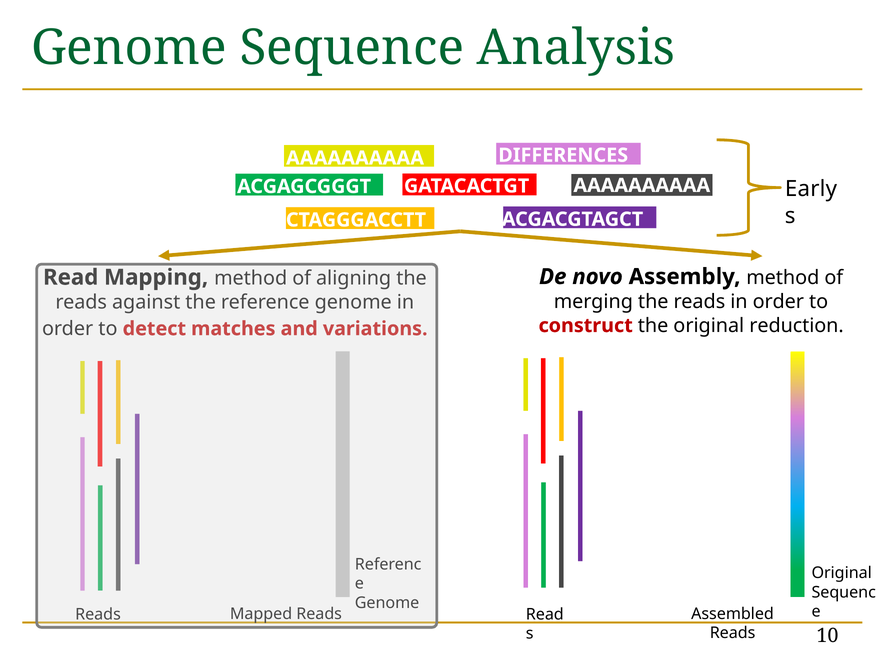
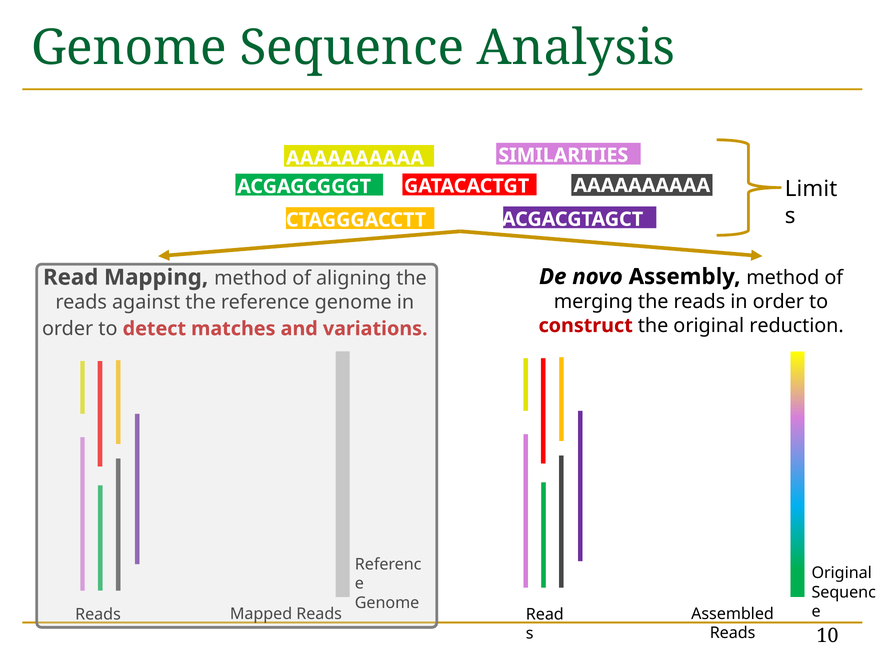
DIFFERENCES: DIFFERENCES -> SIMILARITIES
Early: Early -> Limit
